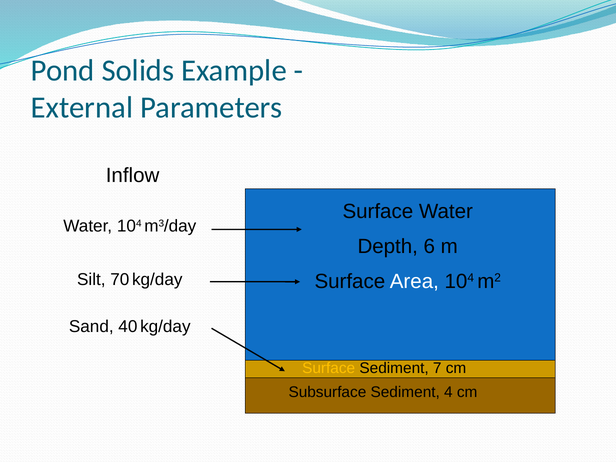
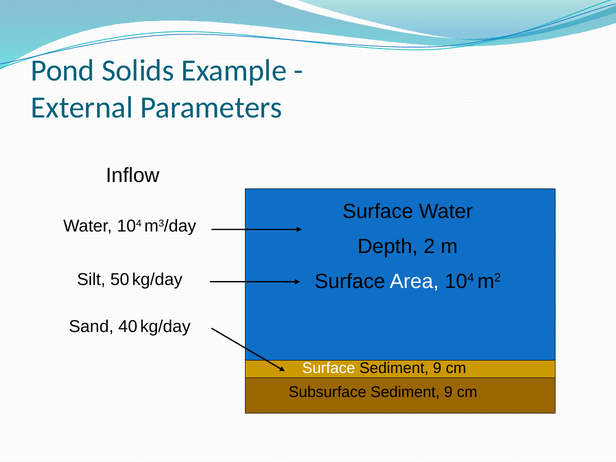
6: 6 -> 2
70: 70 -> 50
Surface at (329, 368) colour: yellow -> white
7 at (437, 368): 7 -> 9
Subsurface Sediment 4: 4 -> 9
